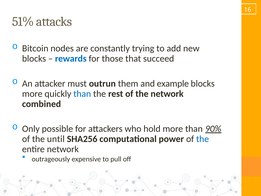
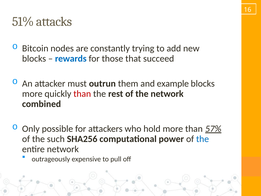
than at (82, 94) colour: blue -> red
90%: 90% -> 57%
until: until -> such
